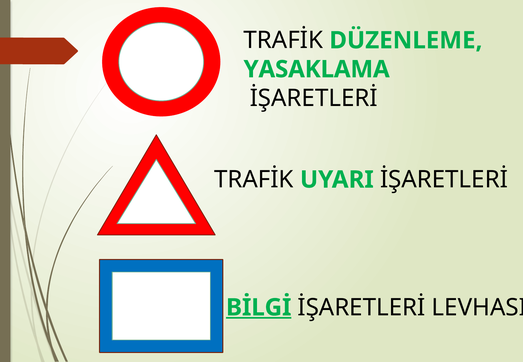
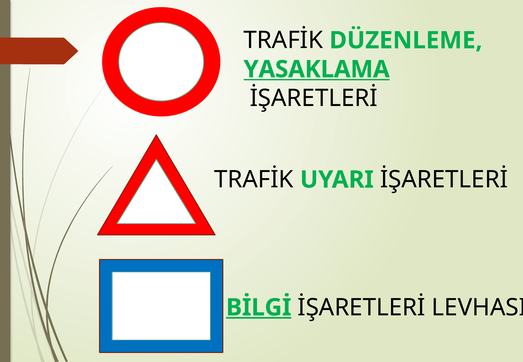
YASAKLAMA underline: none -> present
